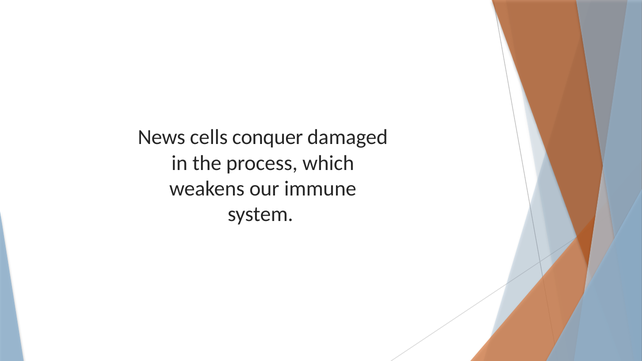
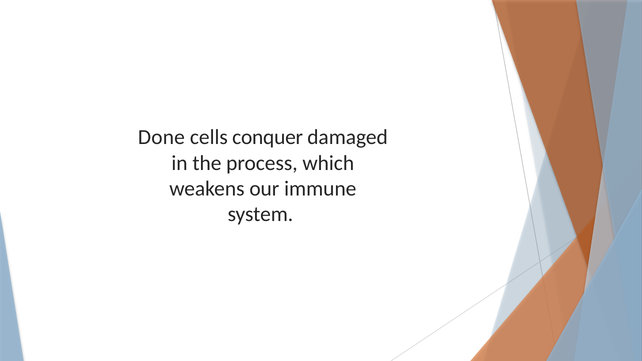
News: News -> Done
